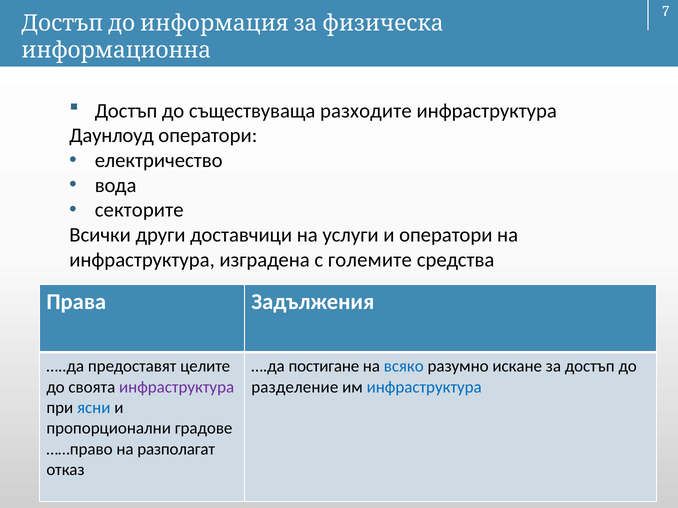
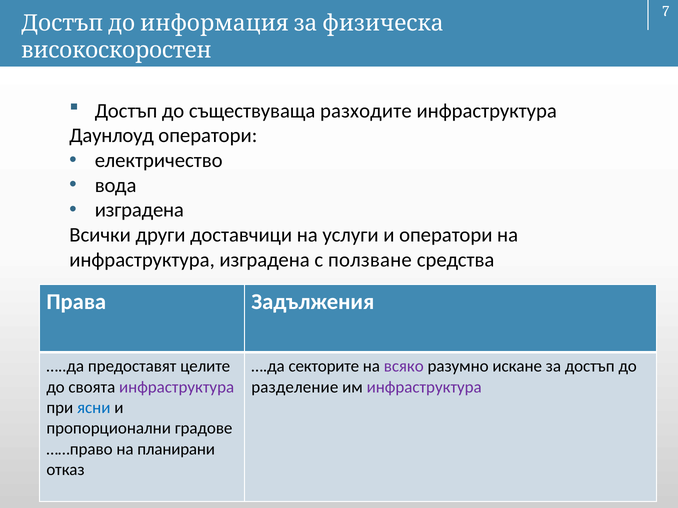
информационна: информационна -> високоскоростен
секторите at (139, 210): секторите -> изградена
големите: големите -> ползване
постигане: постигане -> секторите
всяко colour: blue -> purple
инфраструктура at (424, 387) colour: blue -> purple
разполагат: разполагат -> планирани
